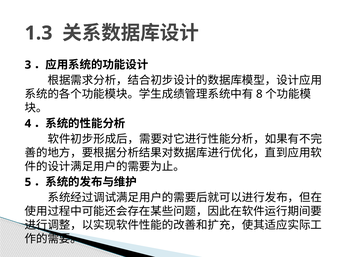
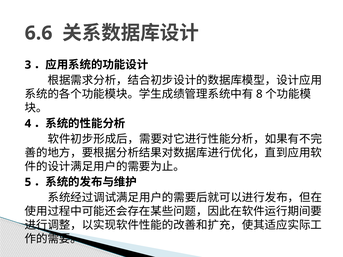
1.3: 1.3 -> 6.6
